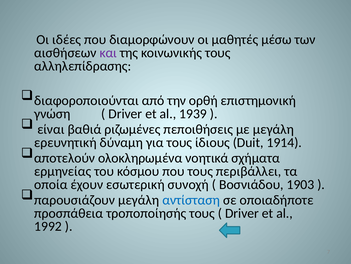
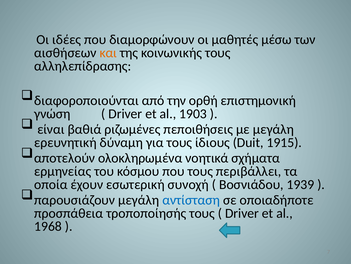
και colour: purple -> orange
1939: 1939 -> 1903
1914: 1914 -> 1915
1903: 1903 -> 1939
1992: 1992 -> 1968
